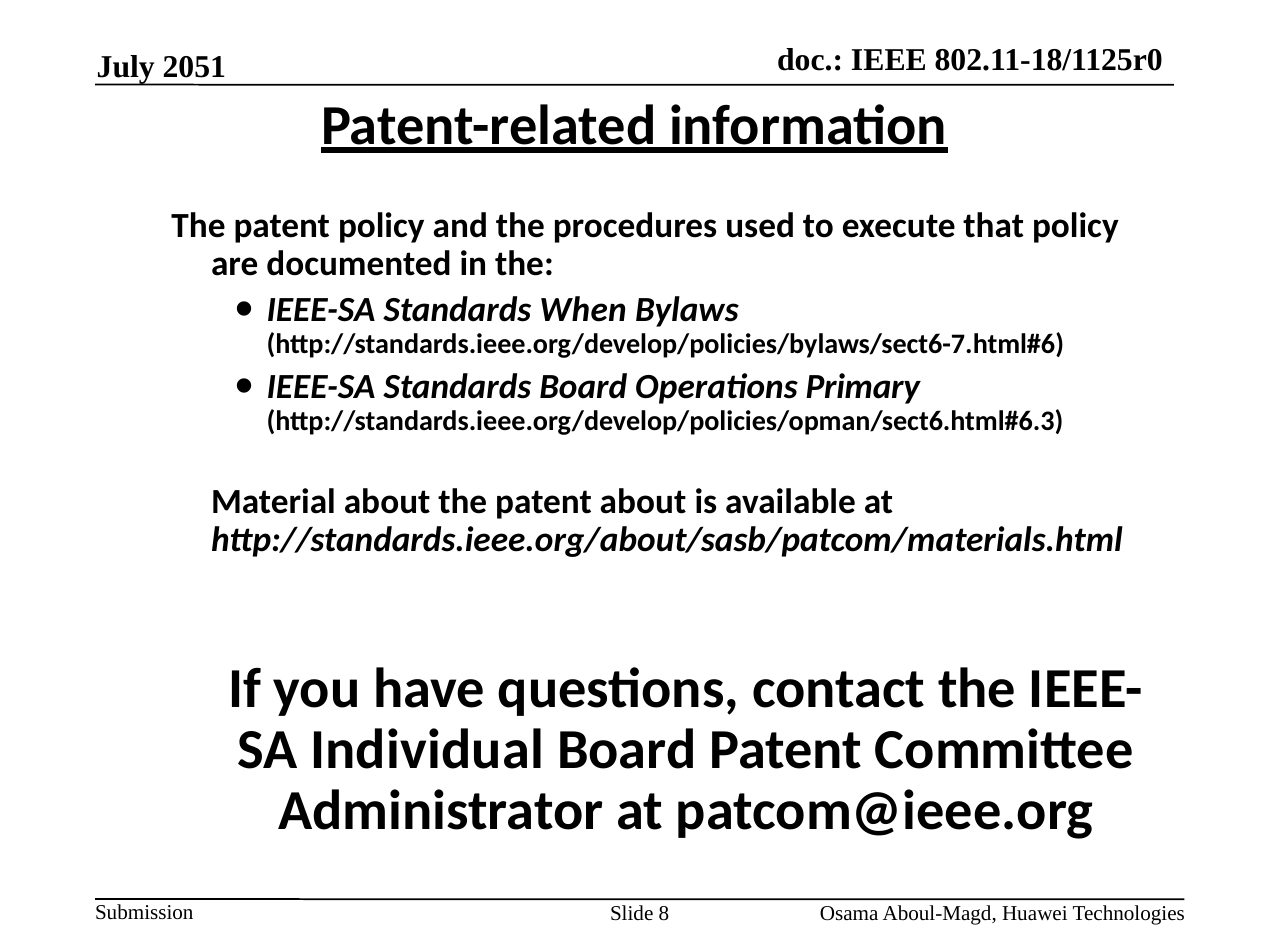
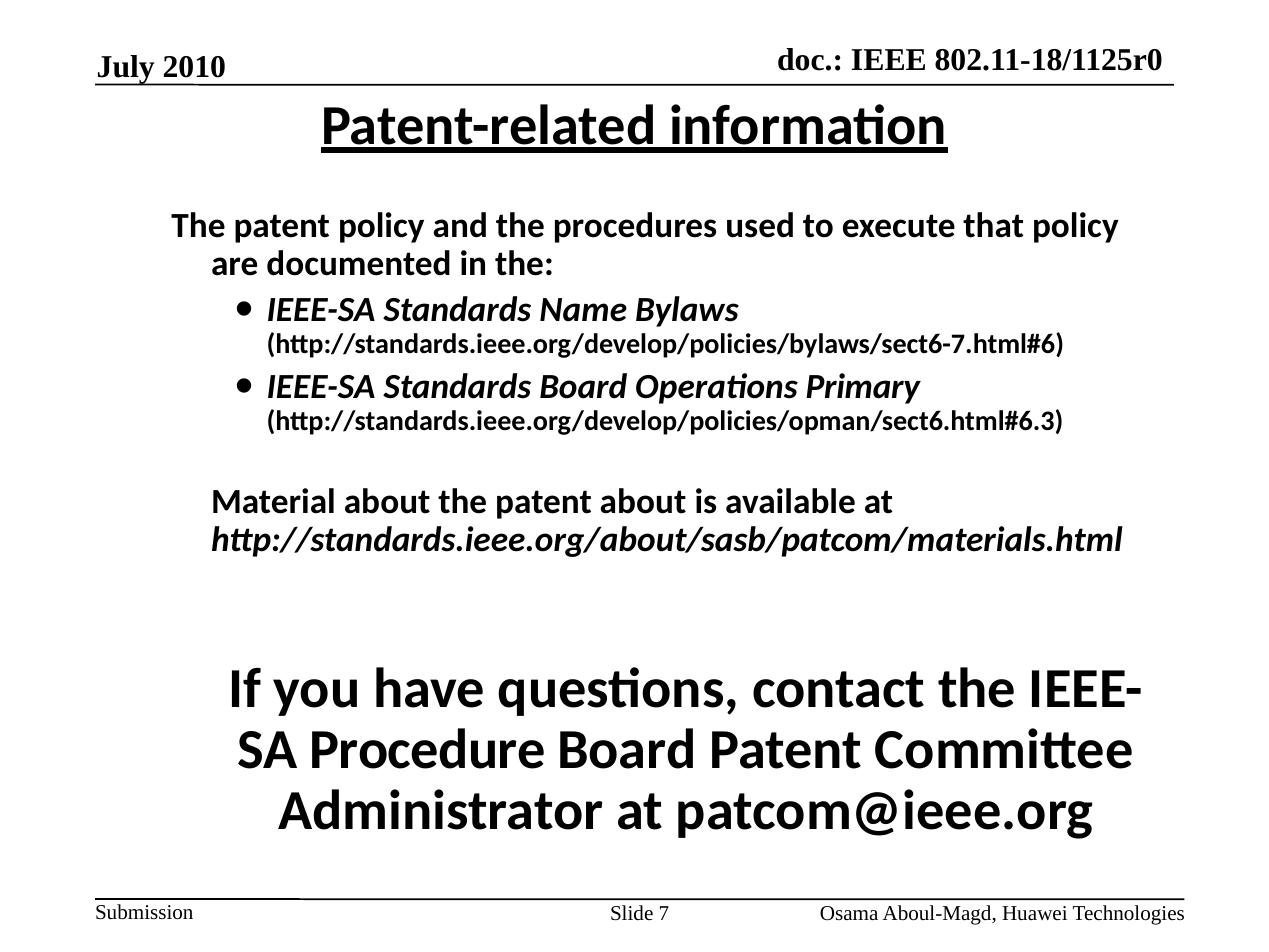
2051: 2051 -> 2010
When: When -> Name
Individual: Individual -> Procedure
8: 8 -> 7
